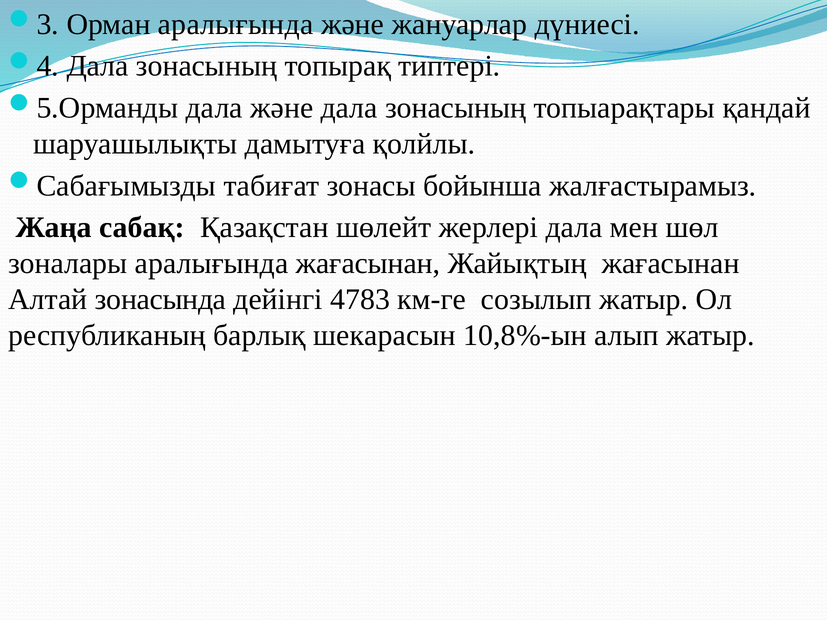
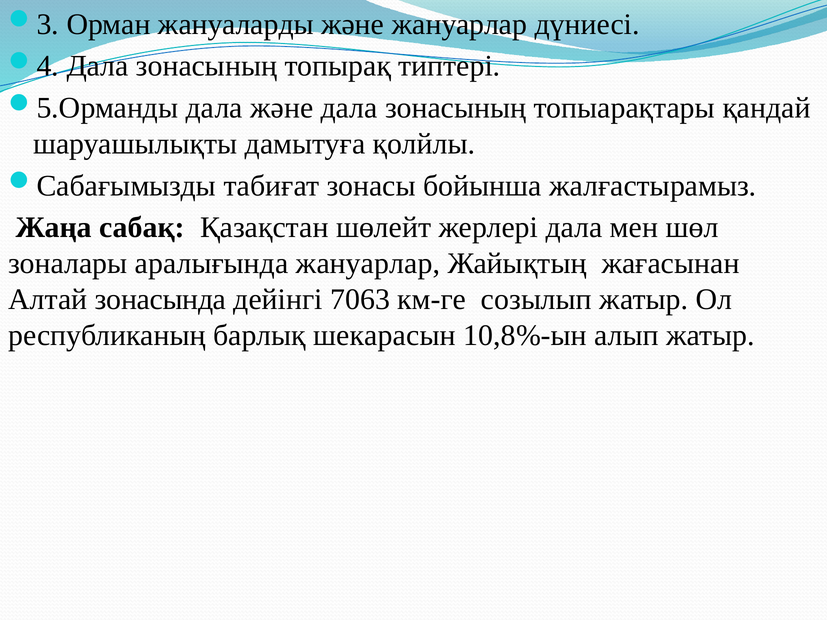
Орман аралығында: аралығында -> жануаларды
аралығында жағасынан: жағасынан -> жануарлар
4783: 4783 -> 7063
